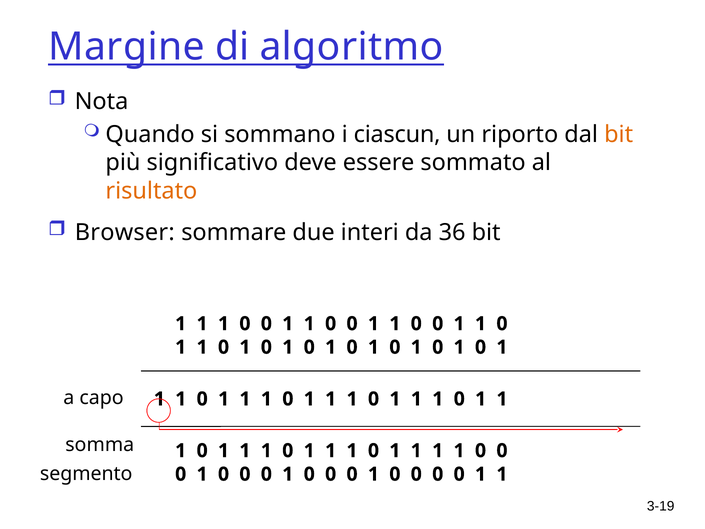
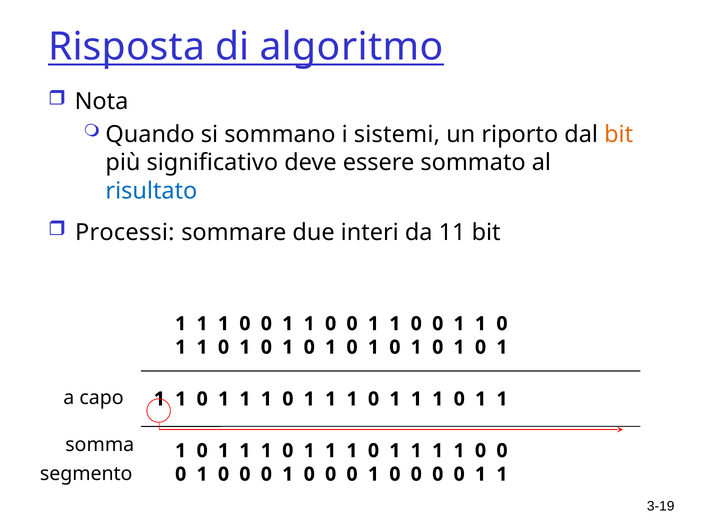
Margine: Margine -> Risposta
ciascun: ciascun -> sistemi
risultato colour: orange -> blue
Browser: Browser -> Processi
36: 36 -> 11
